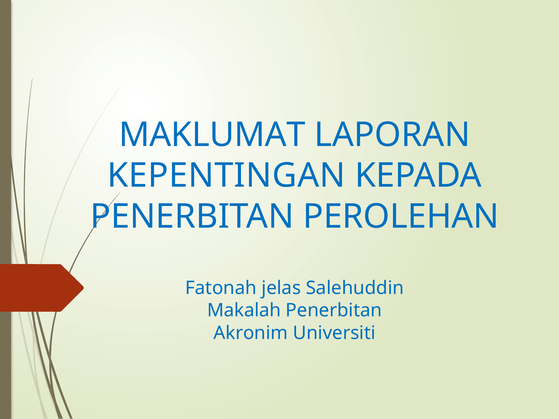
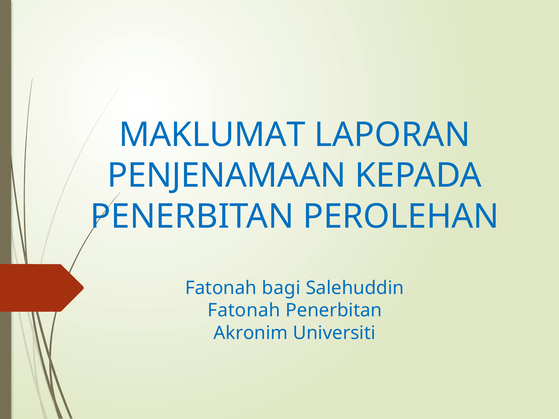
KEPENTINGAN: KEPENTINGAN -> PENJENAMAAN
jelas: jelas -> bagi
Makalah at (244, 311): Makalah -> Fatonah
